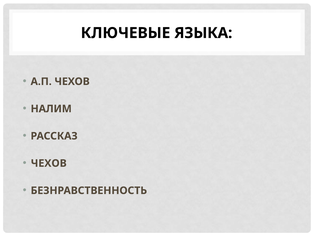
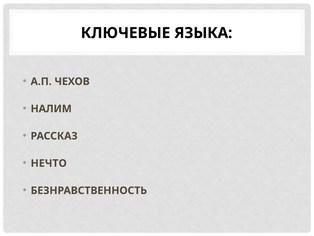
ЧЕХОВ at (49, 163): ЧЕХОВ -> НЕЧТО
